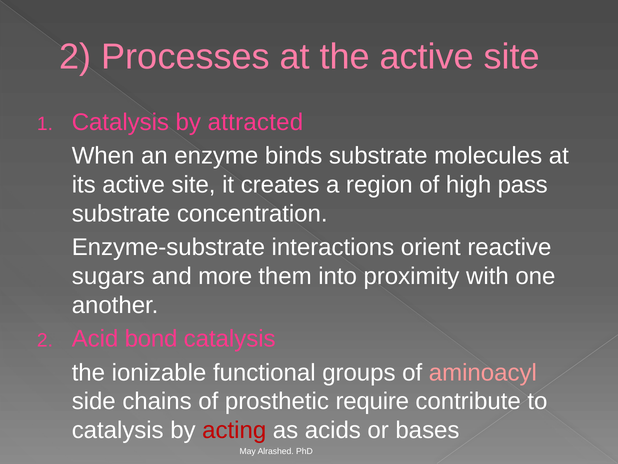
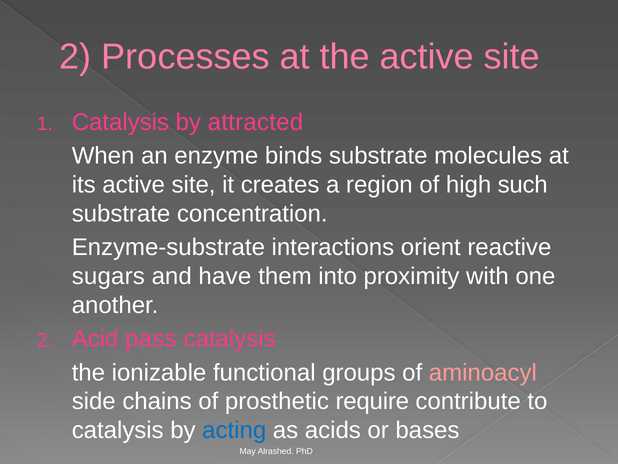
pass: pass -> such
more: more -> have
bond: bond -> pass
acting colour: red -> blue
